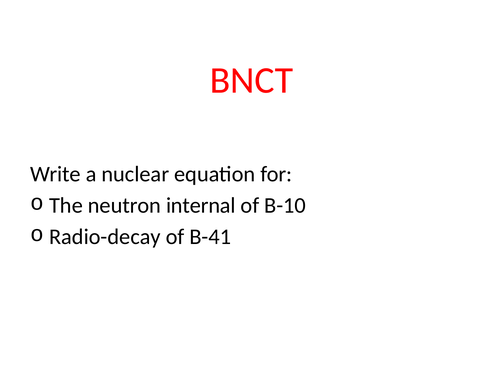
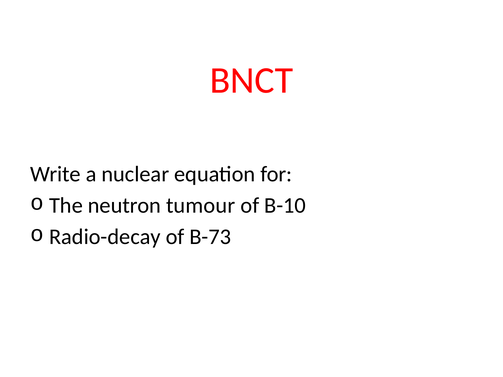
internal: internal -> tumour
B-41: B-41 -> B-73
